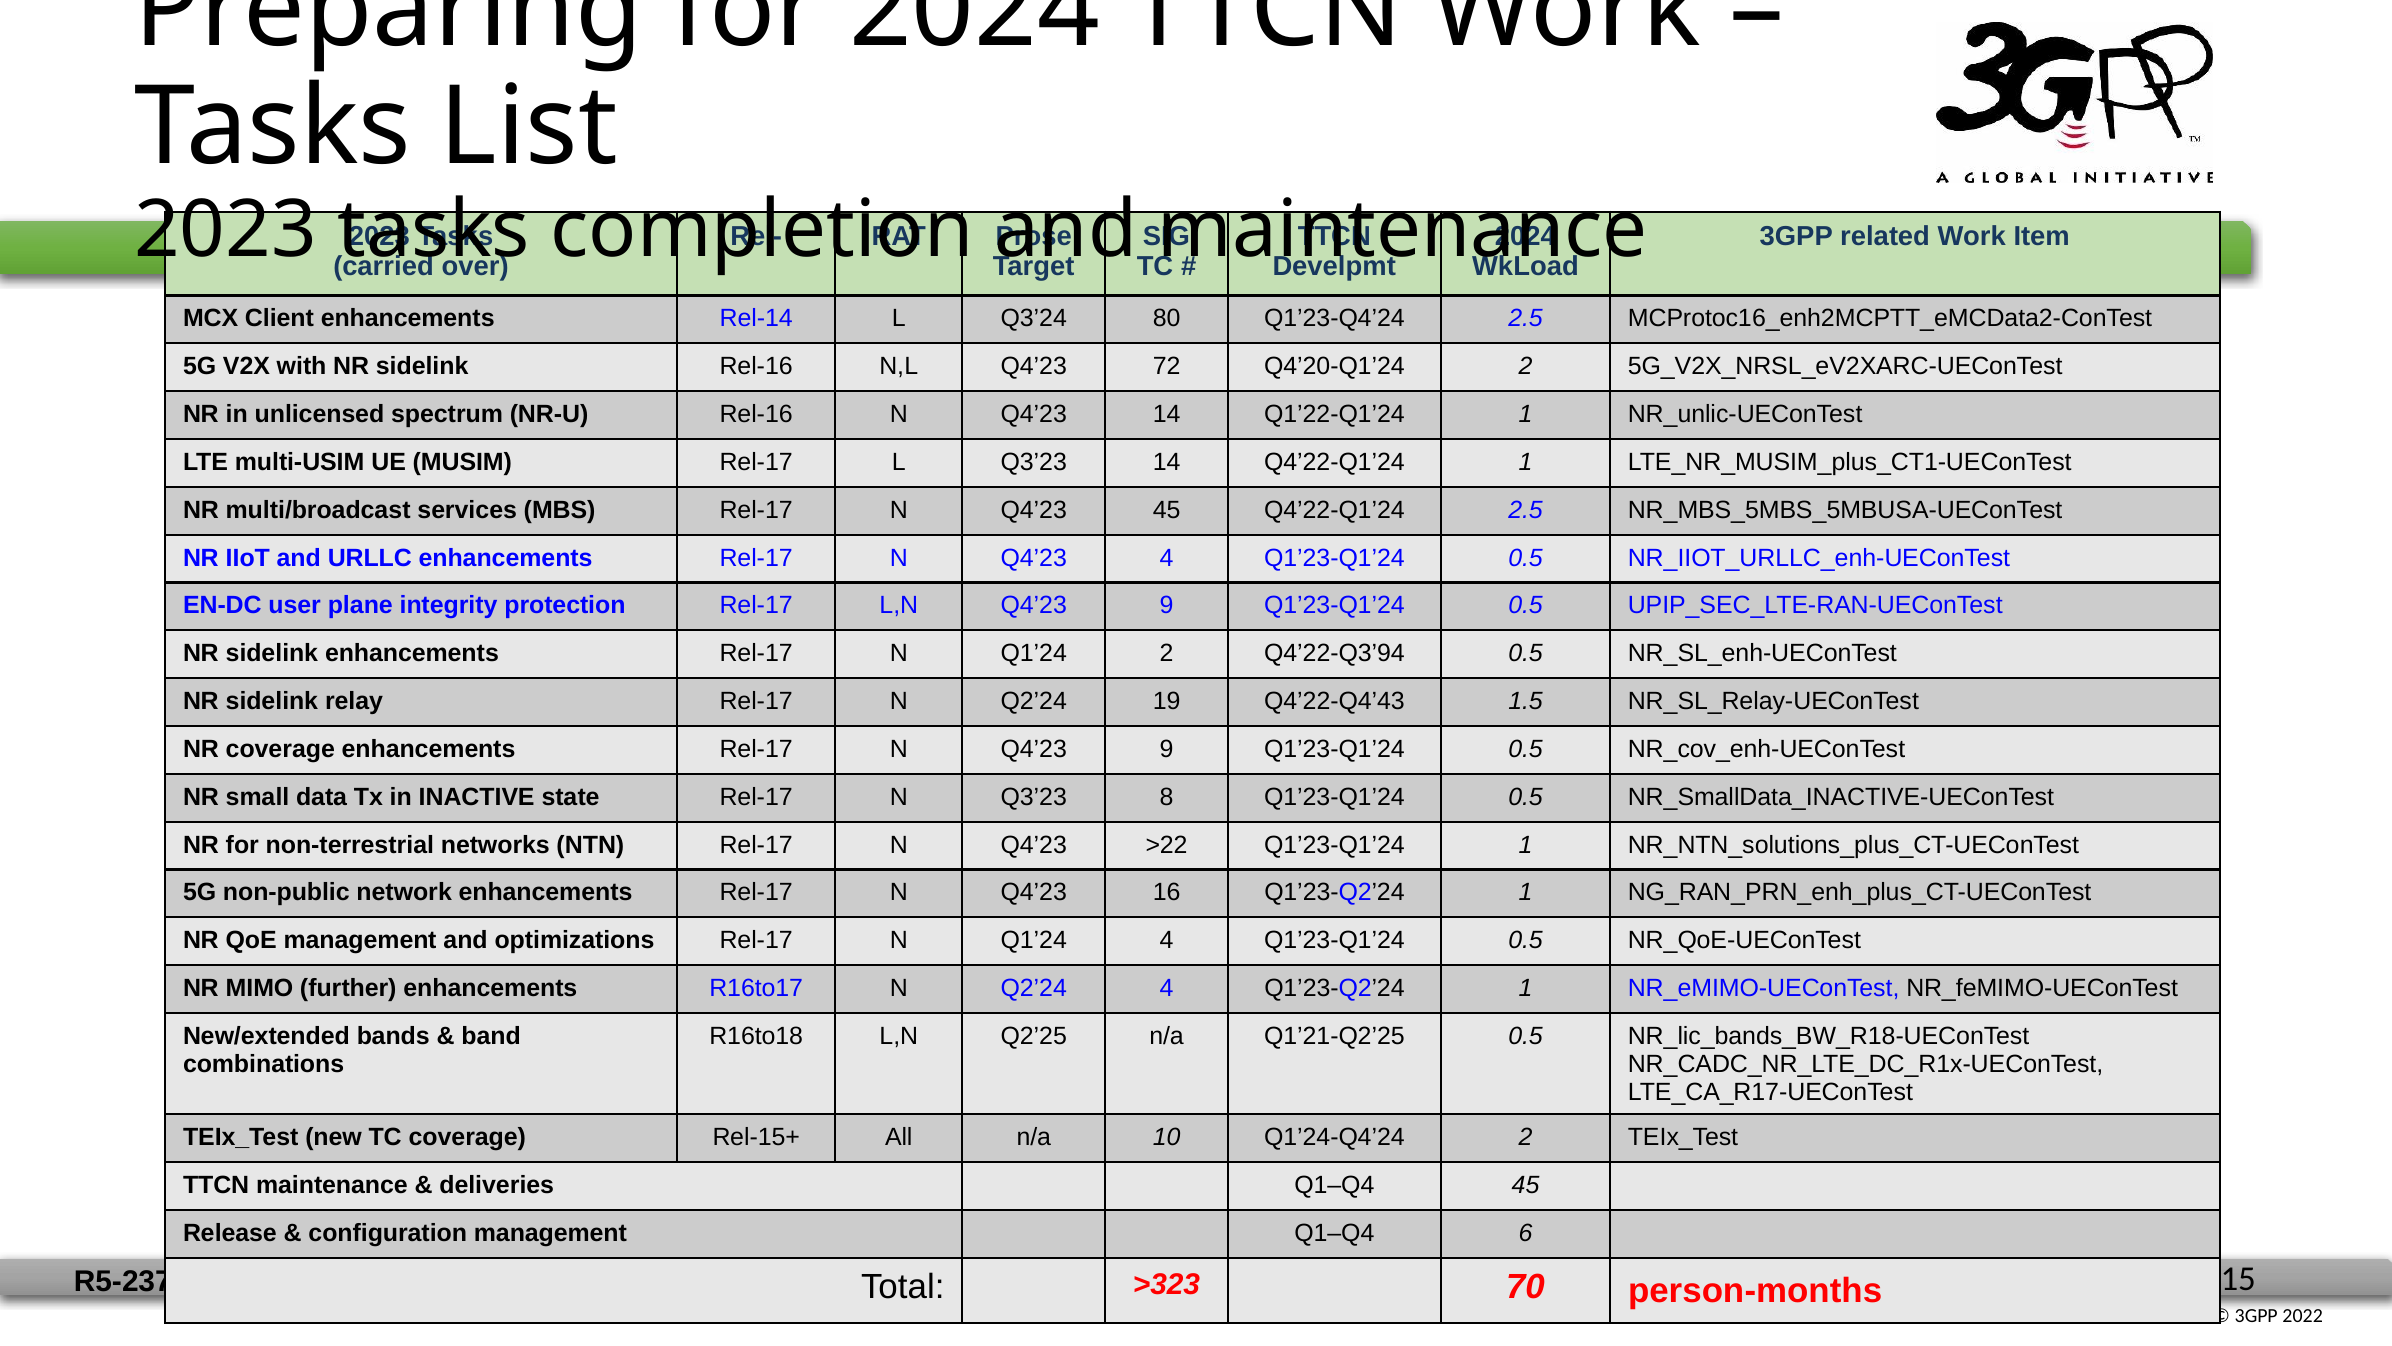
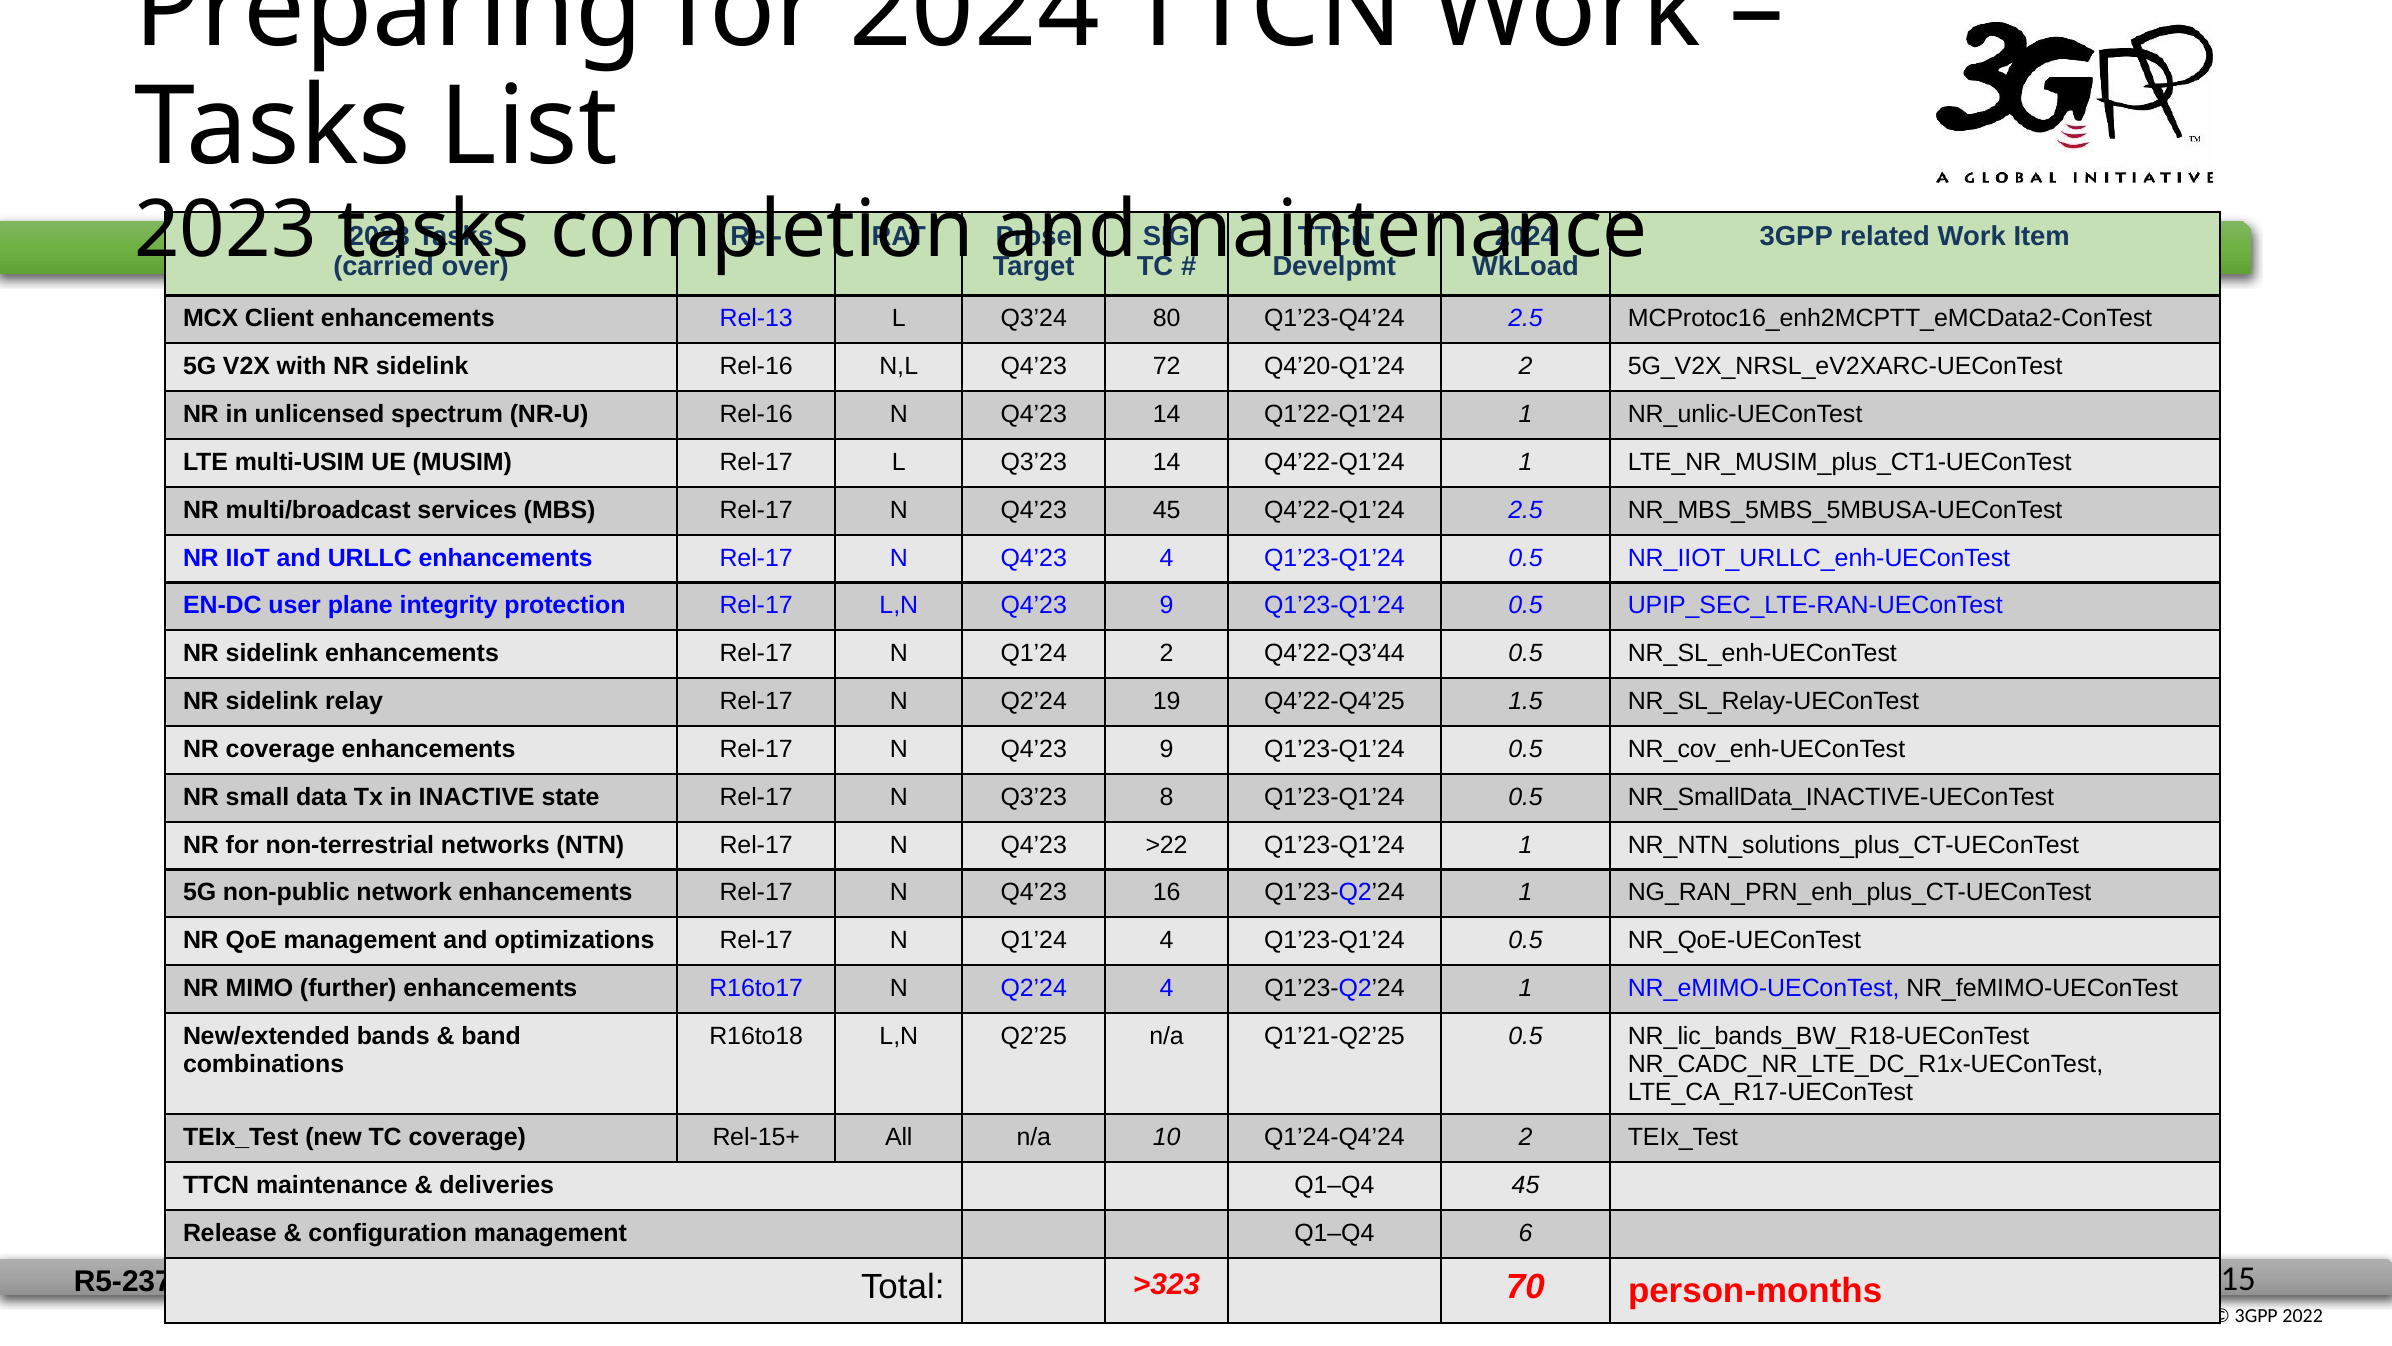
Rel-14: Rel-14 -> Rel-13
Q4’22-Q3’94: Q4’22-Q3’94 -> Q4’22-Q3’44
Q4’22-Q4’43: Q4’22-Q4’43 -> Q4’22-Q4’25
